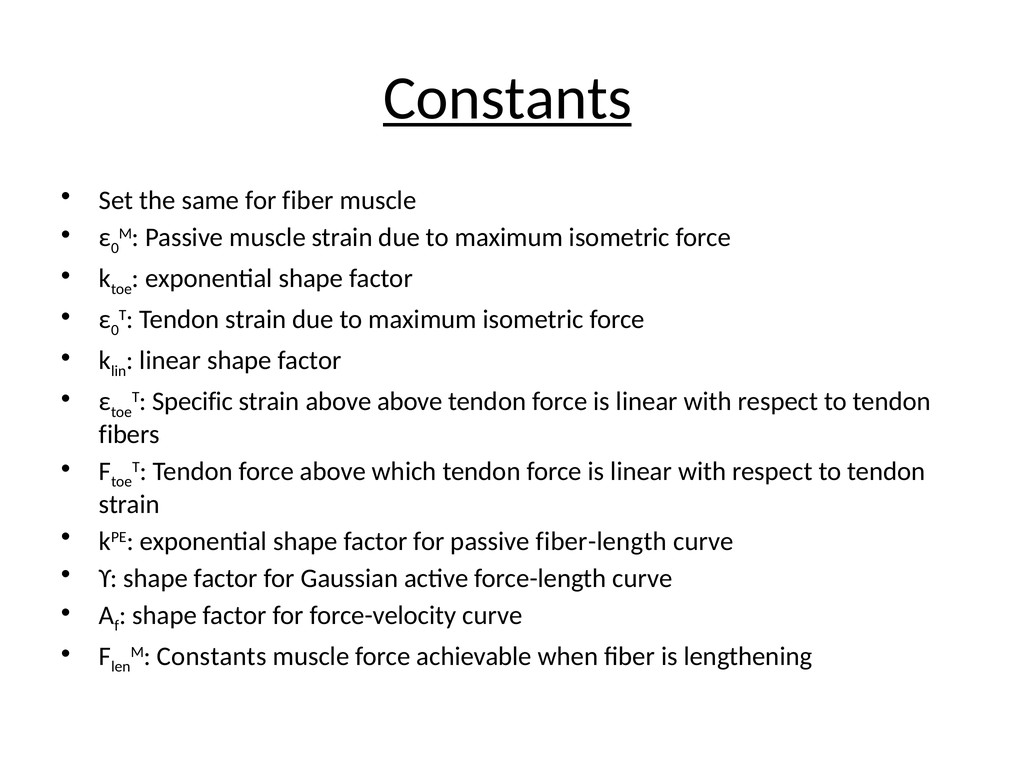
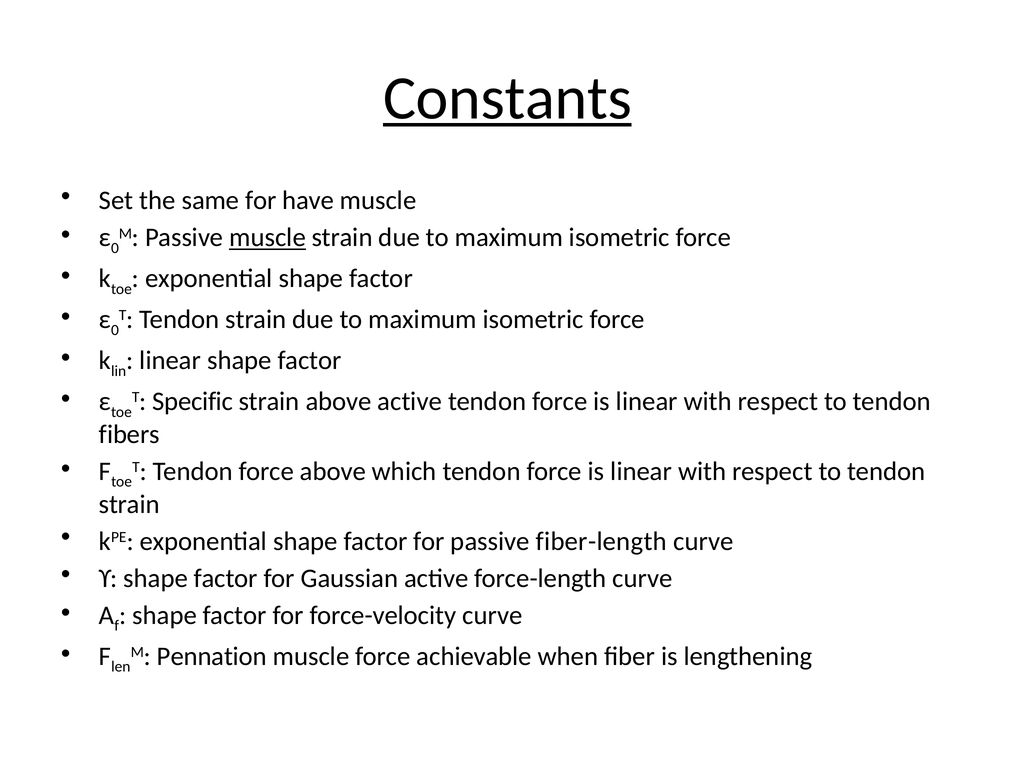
for fiber: fiber -> have
muscle at (267, 238) underline: none -> present
above above: above -> active
Constants at (212, 657): Constants -> Pennation
